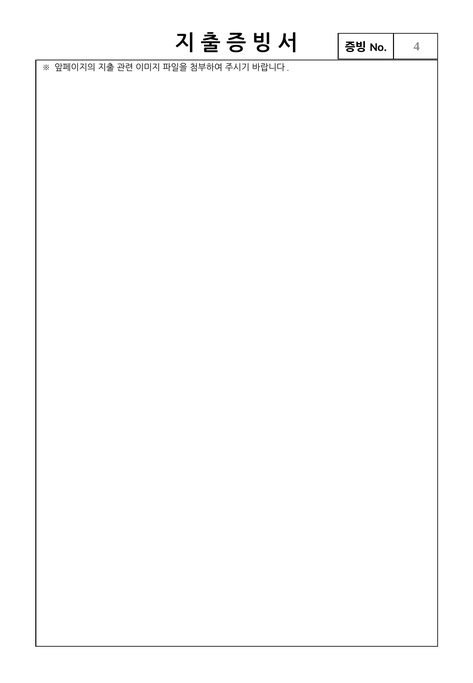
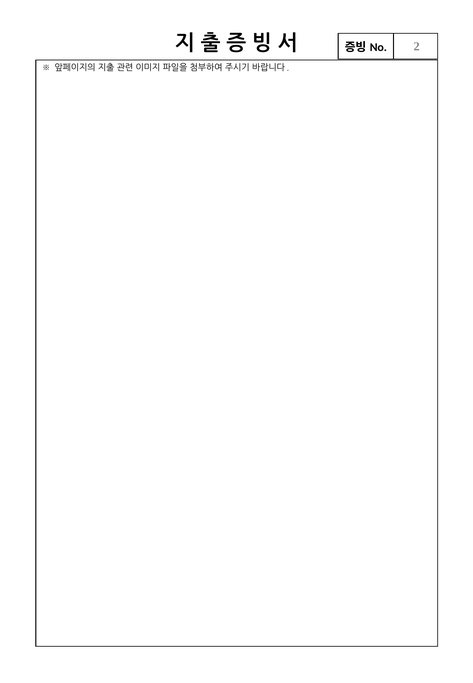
4: 4 -> 2
